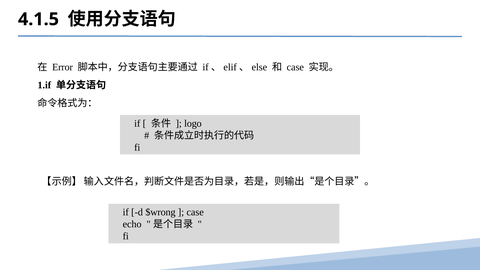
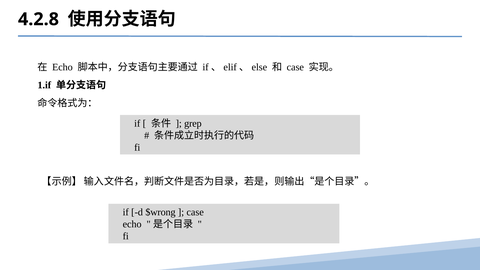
4.1.5: 4.1.5 -> 4.2.8
Error at (63, 67): Error -> Echo
logo: logo -> grep
